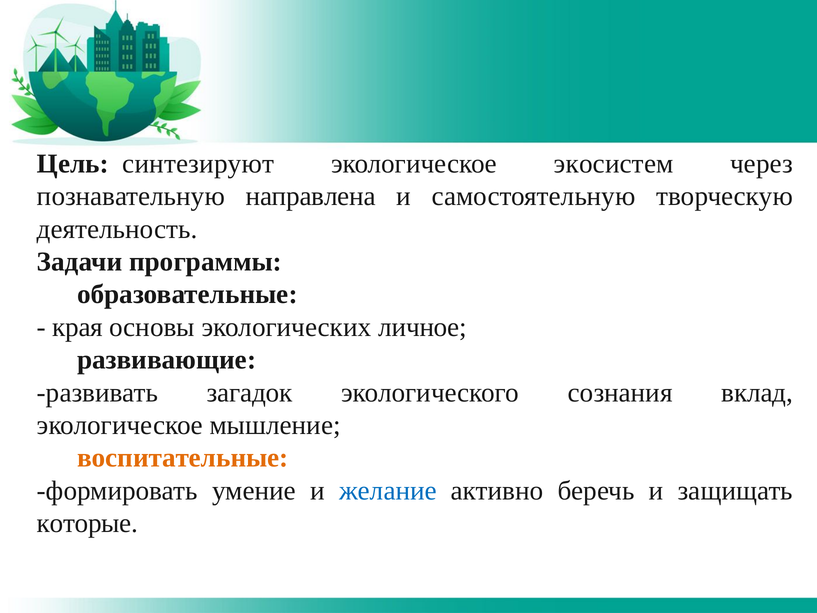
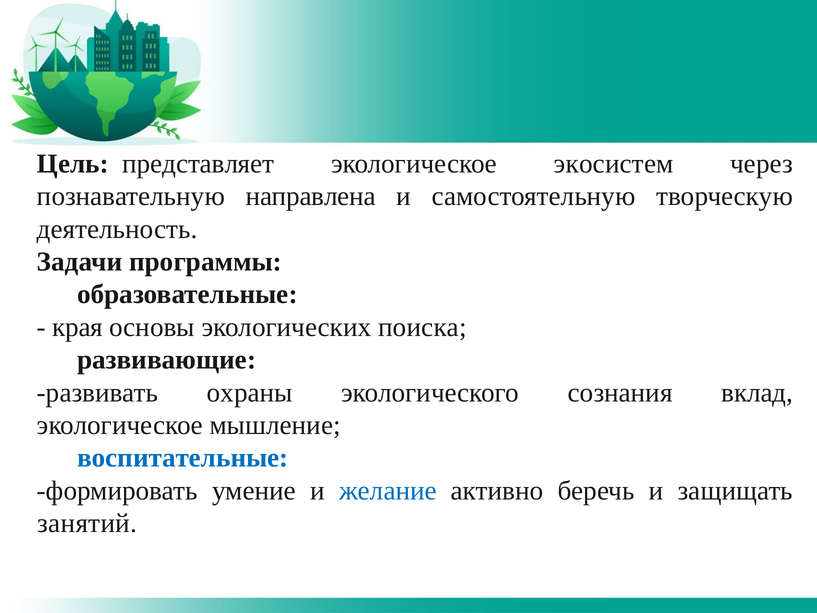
синтезируют: синтезируют -> представляет
личное: личное -> поиска
загадок: загадок -> охраны
воспитательные colour: orange -> blue
которые: которые -> занятий
